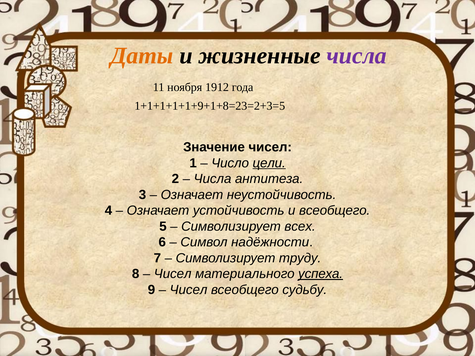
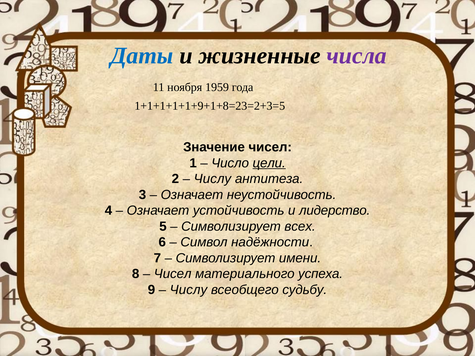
Даты colour: orange -> blue
1912: 1912 -> 1959
Числа at (213, 179): Числа -> Числу
и всеобщего: всеобщего -> лидерство
труду: труду -> имени
успеха underline: present -> none
Чисел at (189, 290): Чисел -> Числу
